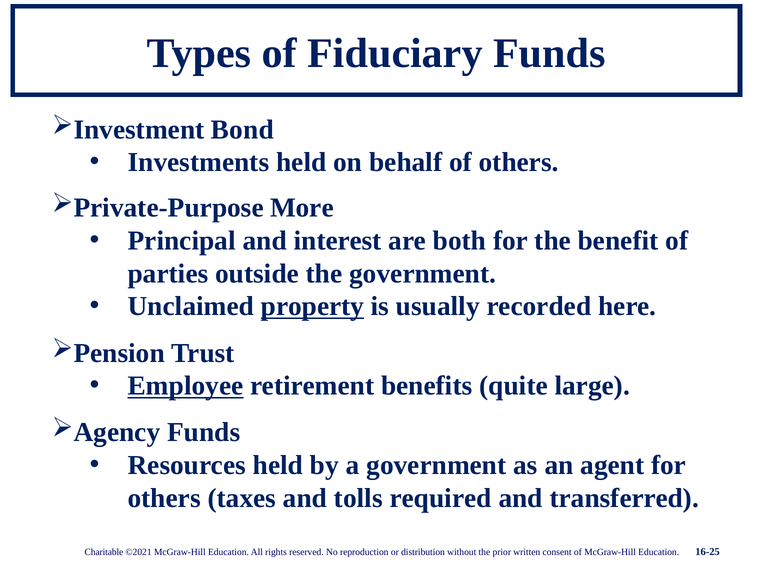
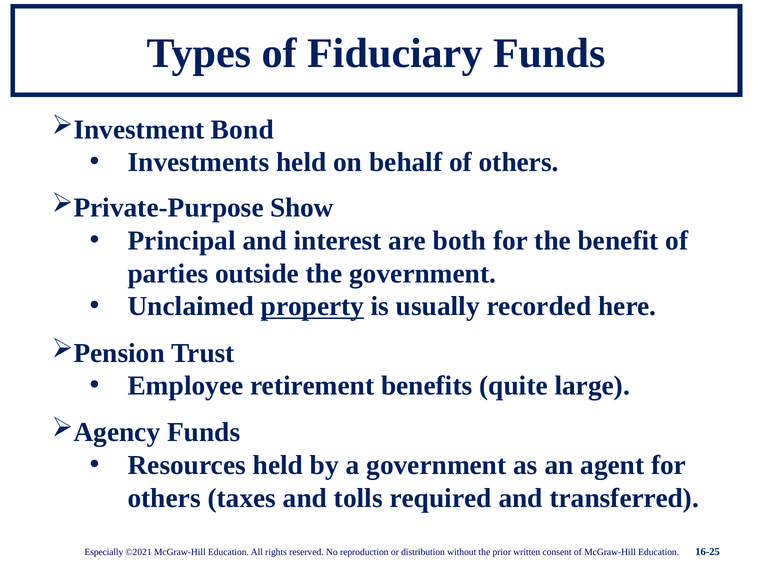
More: More -> Show
Employee underline: present -> none
Charitable: Charitable -> Especially
